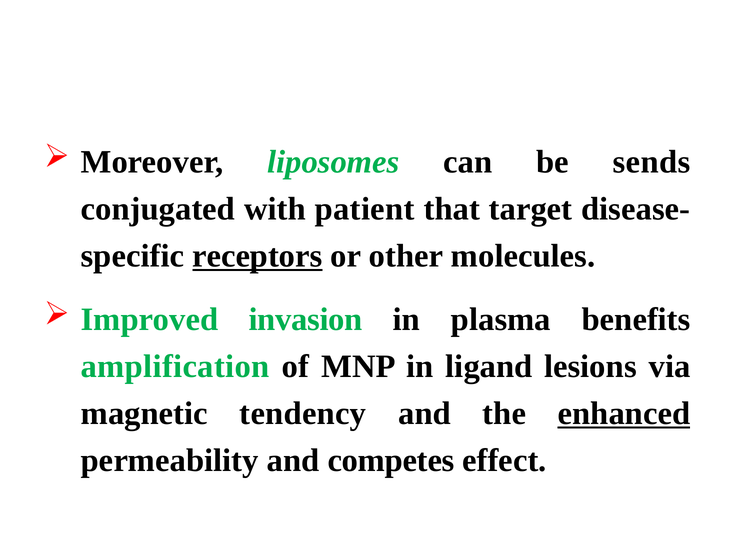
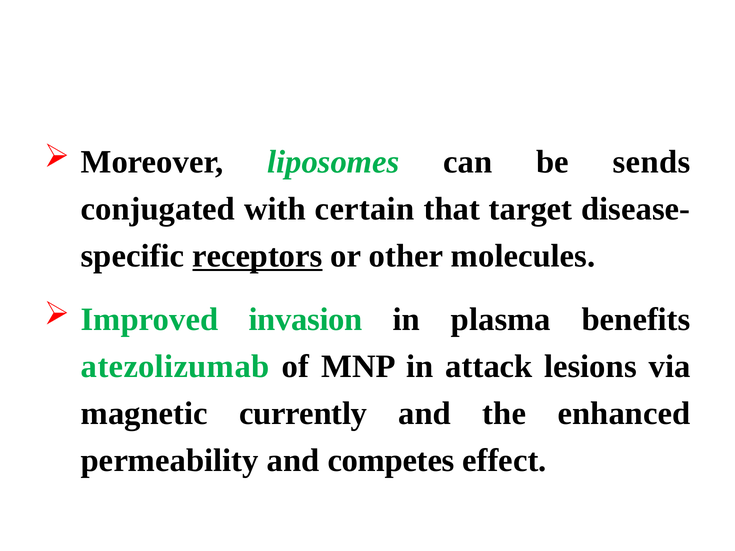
patient: patient -> certain
amplification: amplification -> atezolizumab
ligand: ligand -> attack
tendency: tendency -> currently
enhanced underline: present -> none
